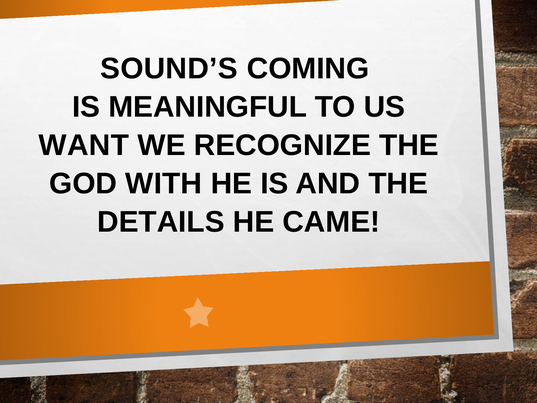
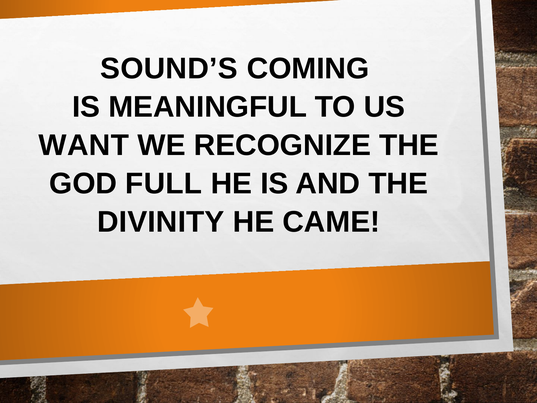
WITH: WITH -> FULL
DETAILS: DETAILS -> DIVINITY
